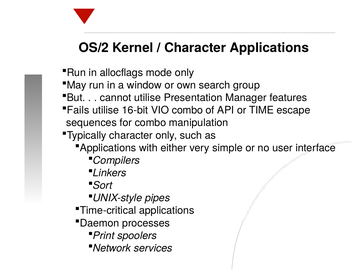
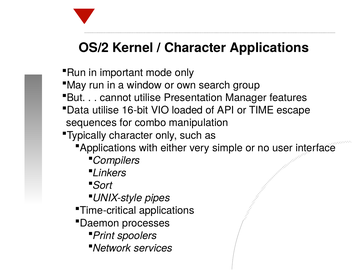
allocflags: allocflags -> important
Fails: Fails -> Data
VIO combo: combo -> loaded
